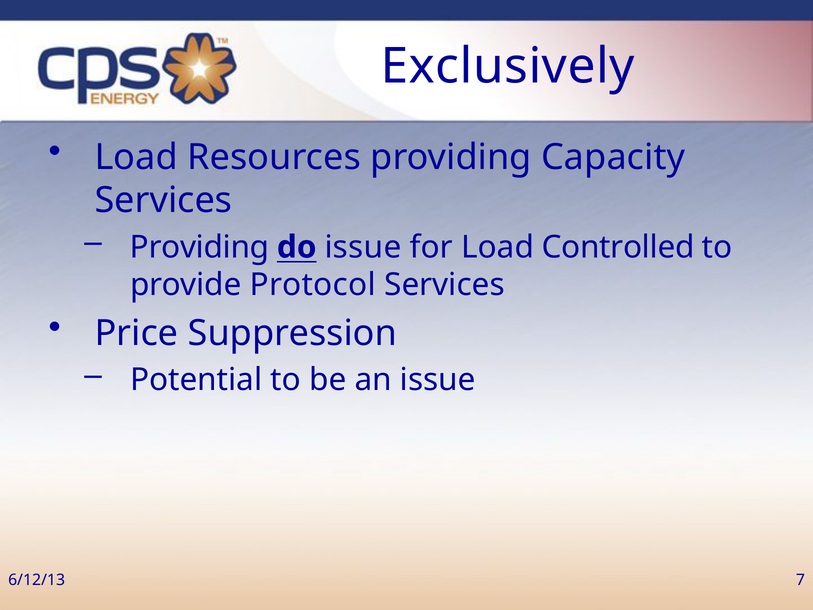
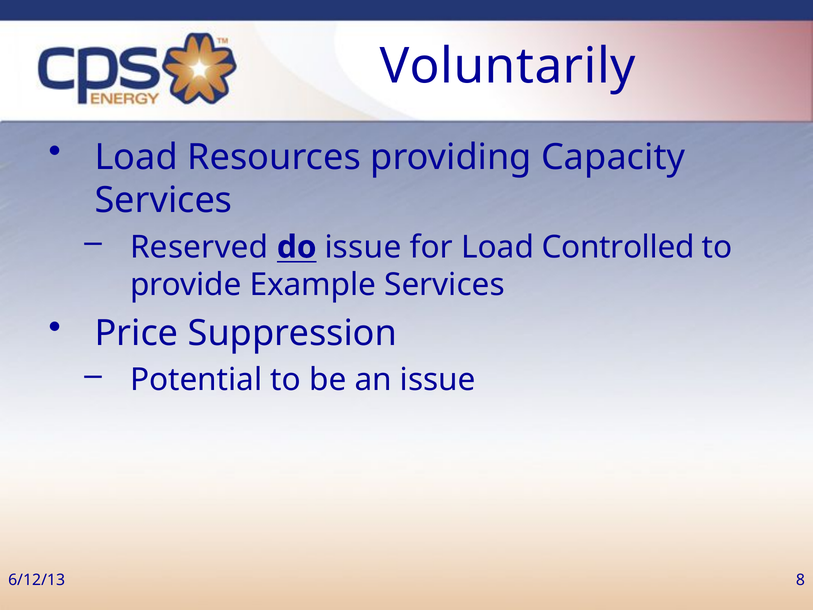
Exclusively: Exclusively -> Voluntarily
Providing at (200, 247): Providing -> Reserved
Protocol: Protocol -> Example
7: 7 -> 8
